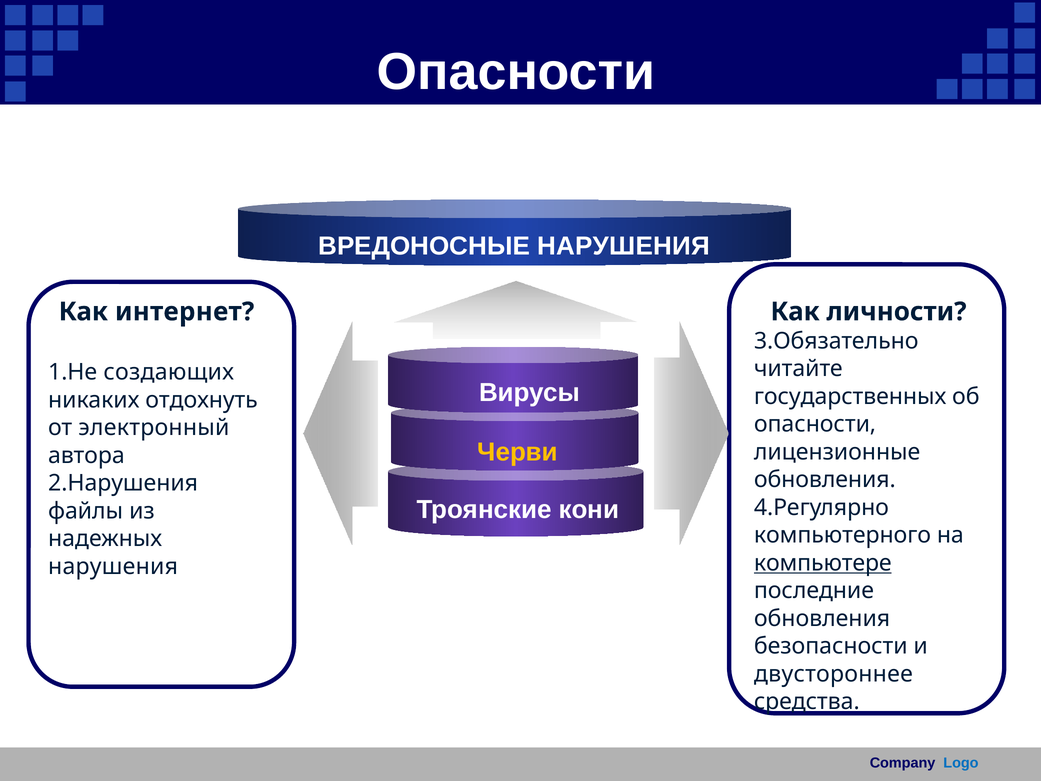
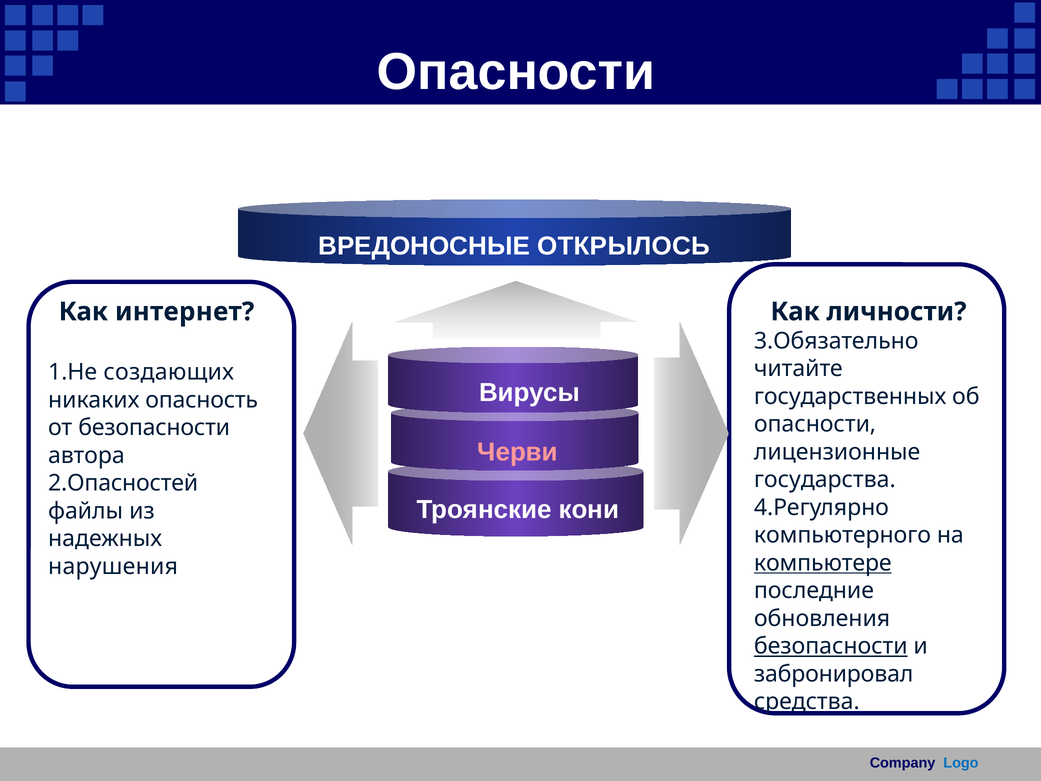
ВРЕДОНОСНЫЕ НАРУШЕНИЯ: НАРУШЕНИЯ -> ОТКРЫЛОСЬ
отдохнуть: отдохнуть -> опасность
от электронный: электронный -> безопасности
Черви colour: yellow -> pink
обновления at (825, 480): обновления -> государства
2.Нарушения: 2.Нарушения -> 2.Опасностей
безопасности at (831, 646) underline: none -> present
двустороннее: двустороннее -> забронировал
